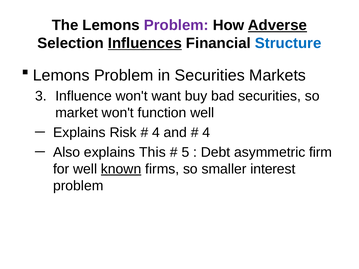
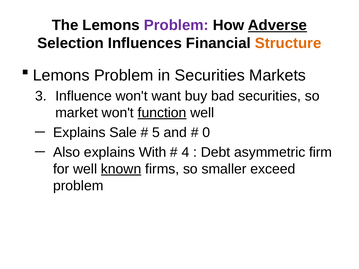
Influences underline: present -> none
Structure colour: blue -> orange
function underline: none -> present
Risk: Risk -> Sale
4 at (156, 133): 4 -> 5
4 at (206, 133): 4 -> 0
This: This -> With
5: 5 -> 4
interest: interest -> exceed
